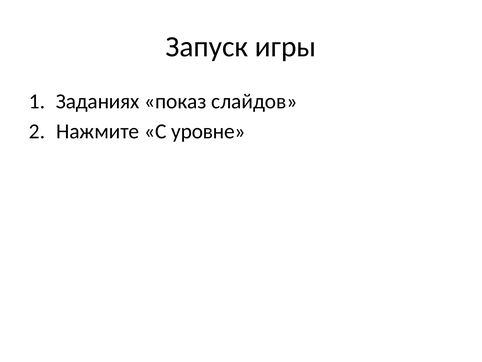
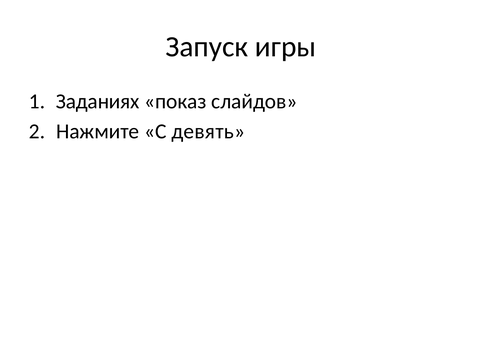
уровне: уровне -> девять
